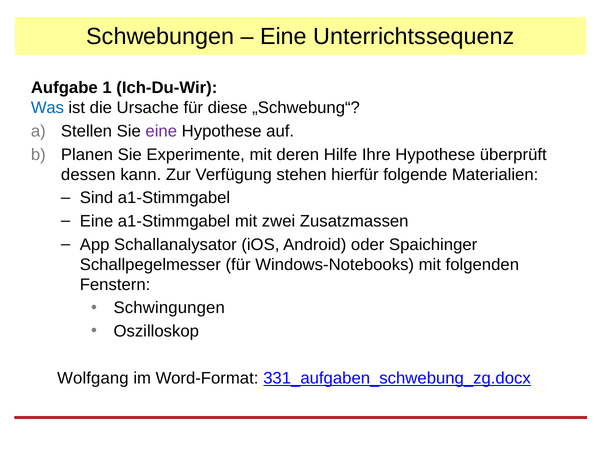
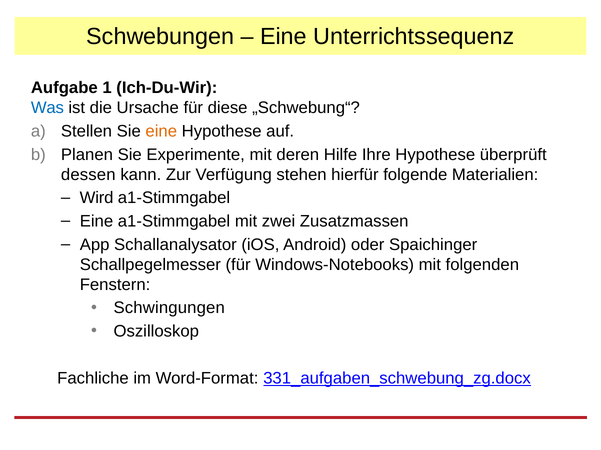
eine at (161, 131) colour: purple -> orange
Sind: Sind -> Wird
Wolfgang: Wolfgang -> Fachliche
